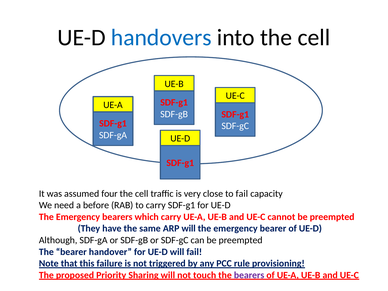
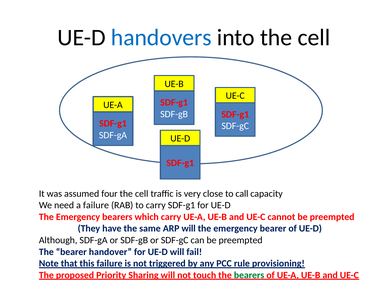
to fail: fail -> call
a before: before -> failure
bearers at (249, 275) colour: purple -> green
